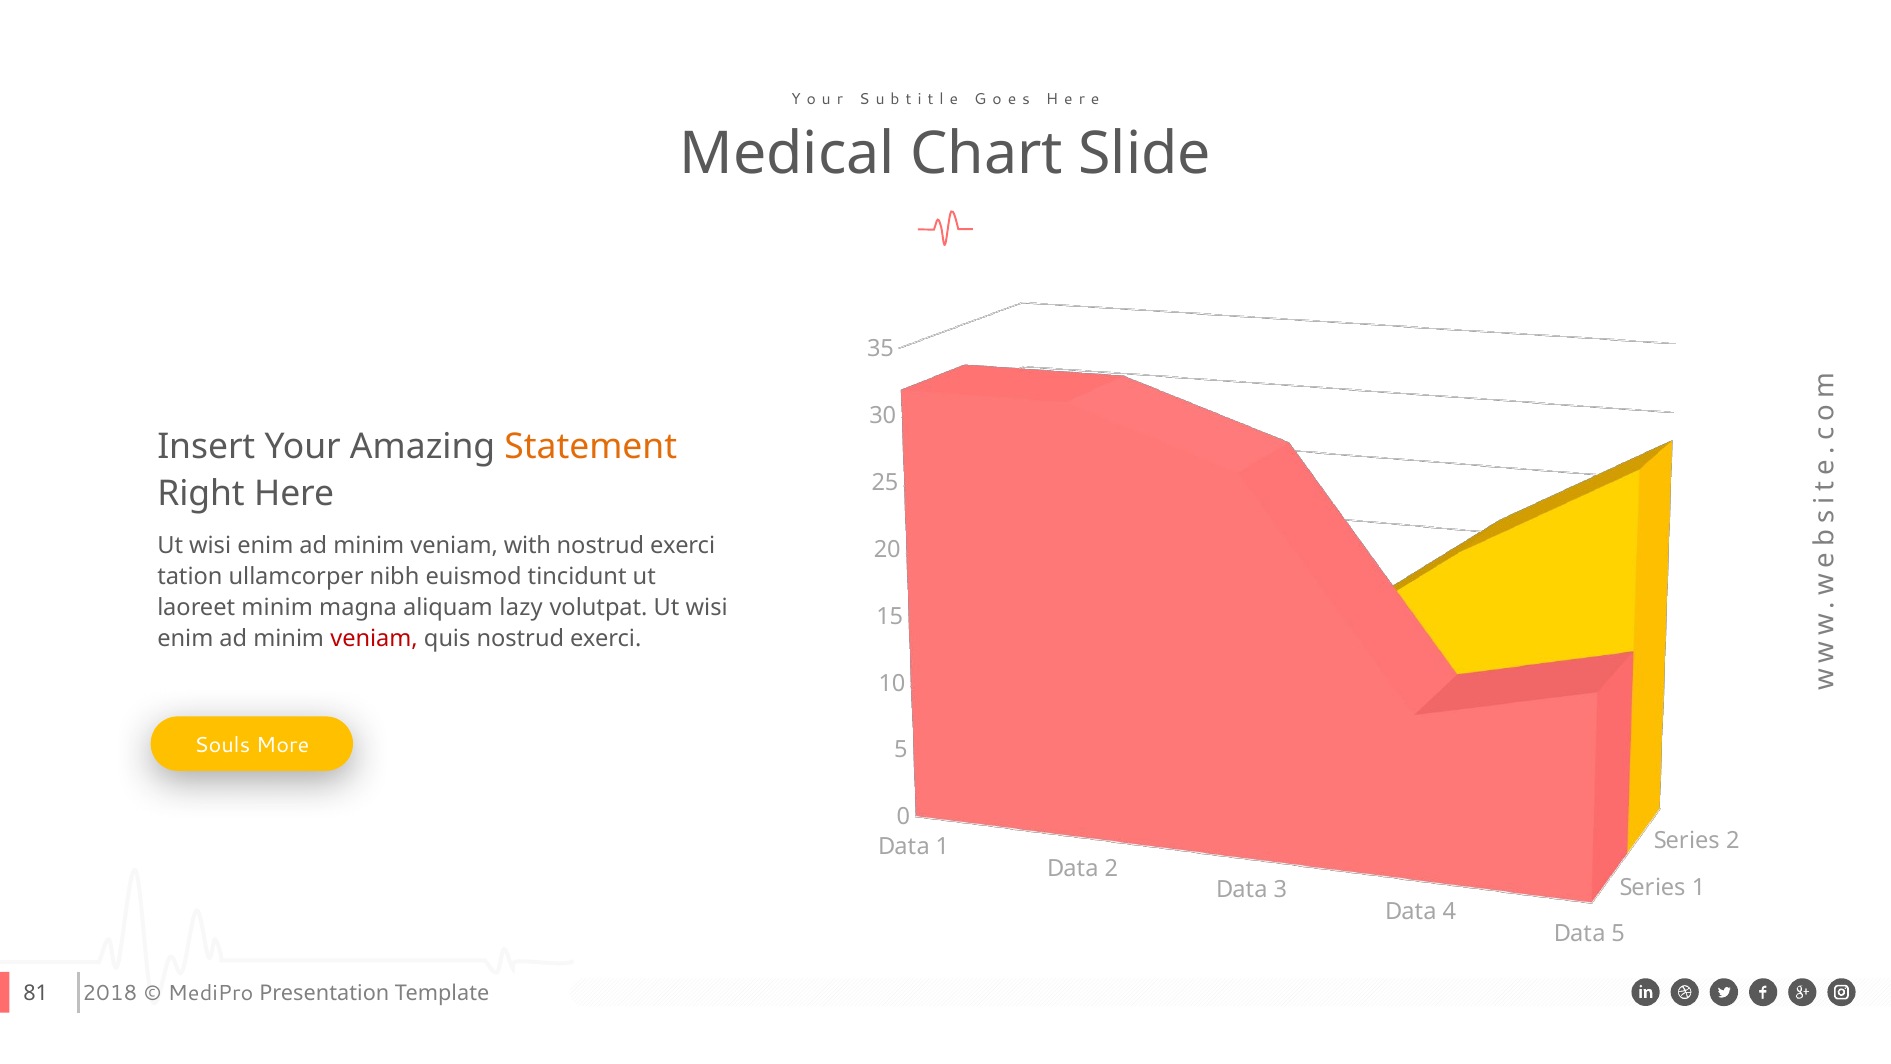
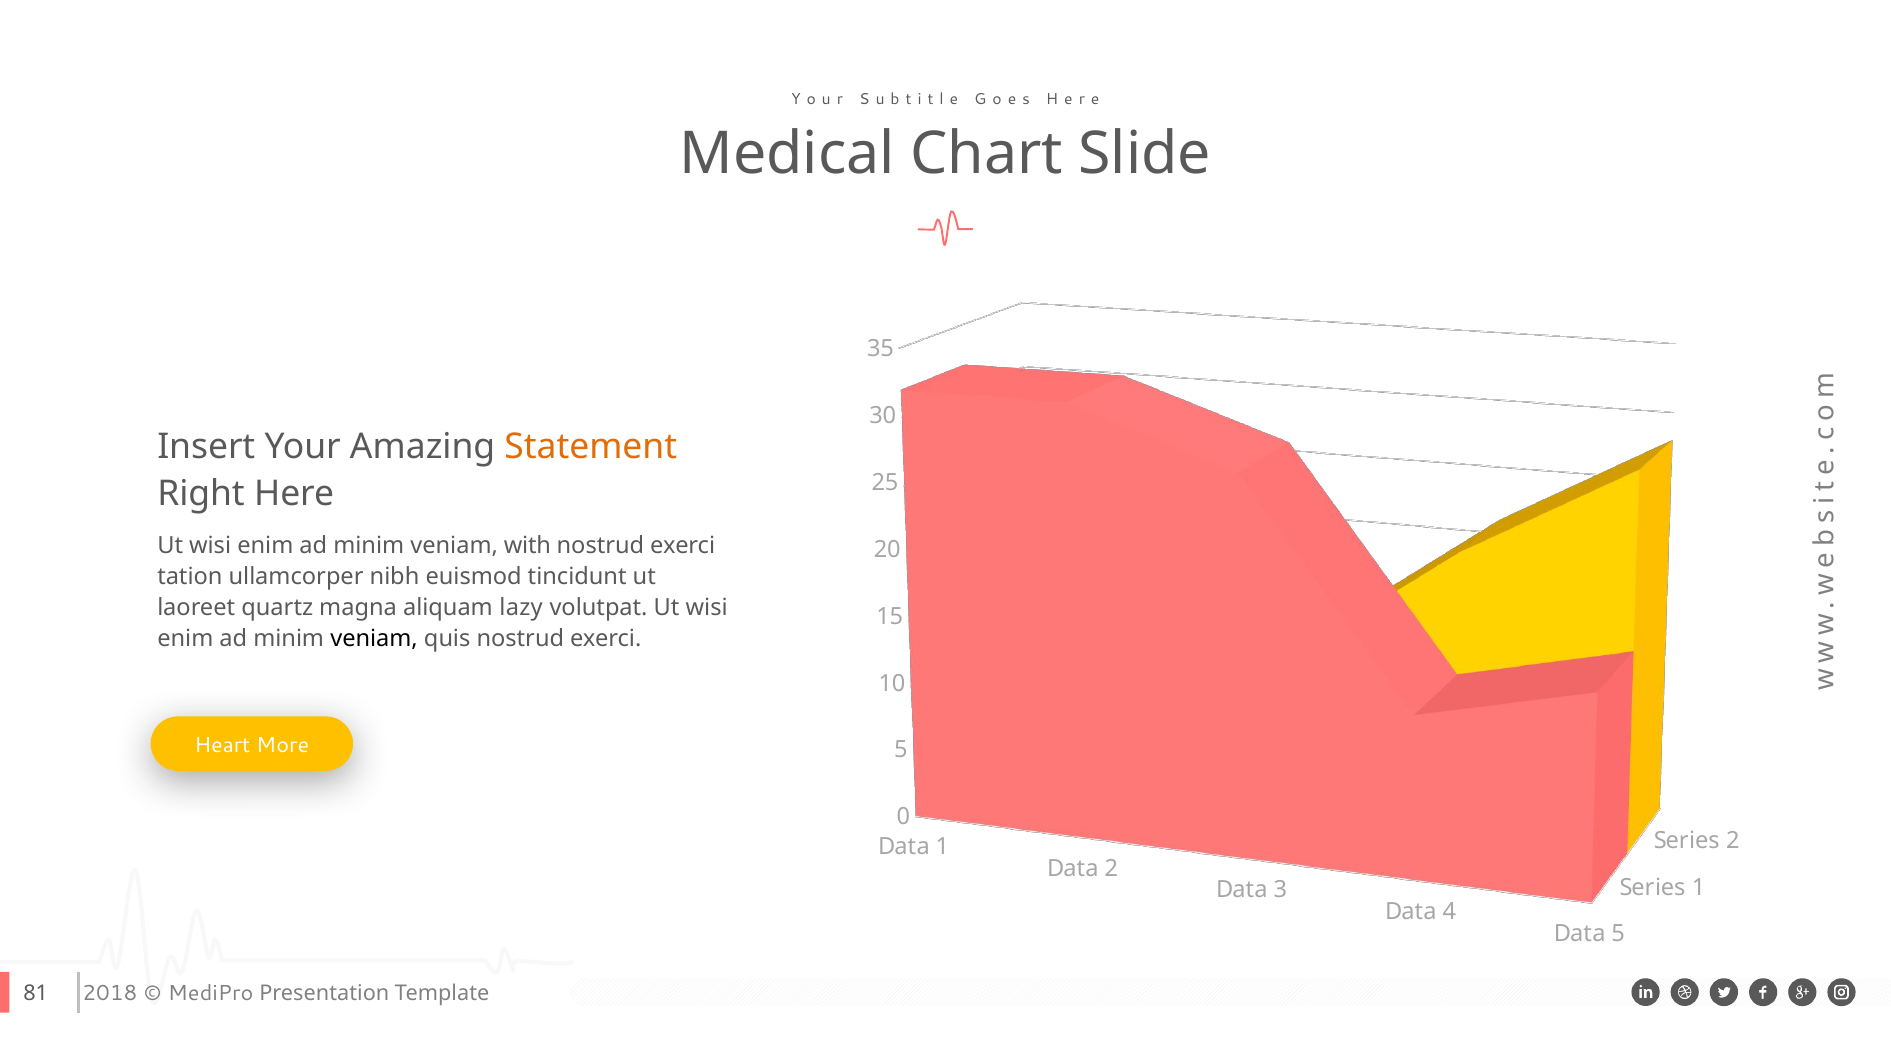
laoreet minim: minim -> quartz
veniam at (374, 639) colour: red -> black
Souls: Souls -> Heart
